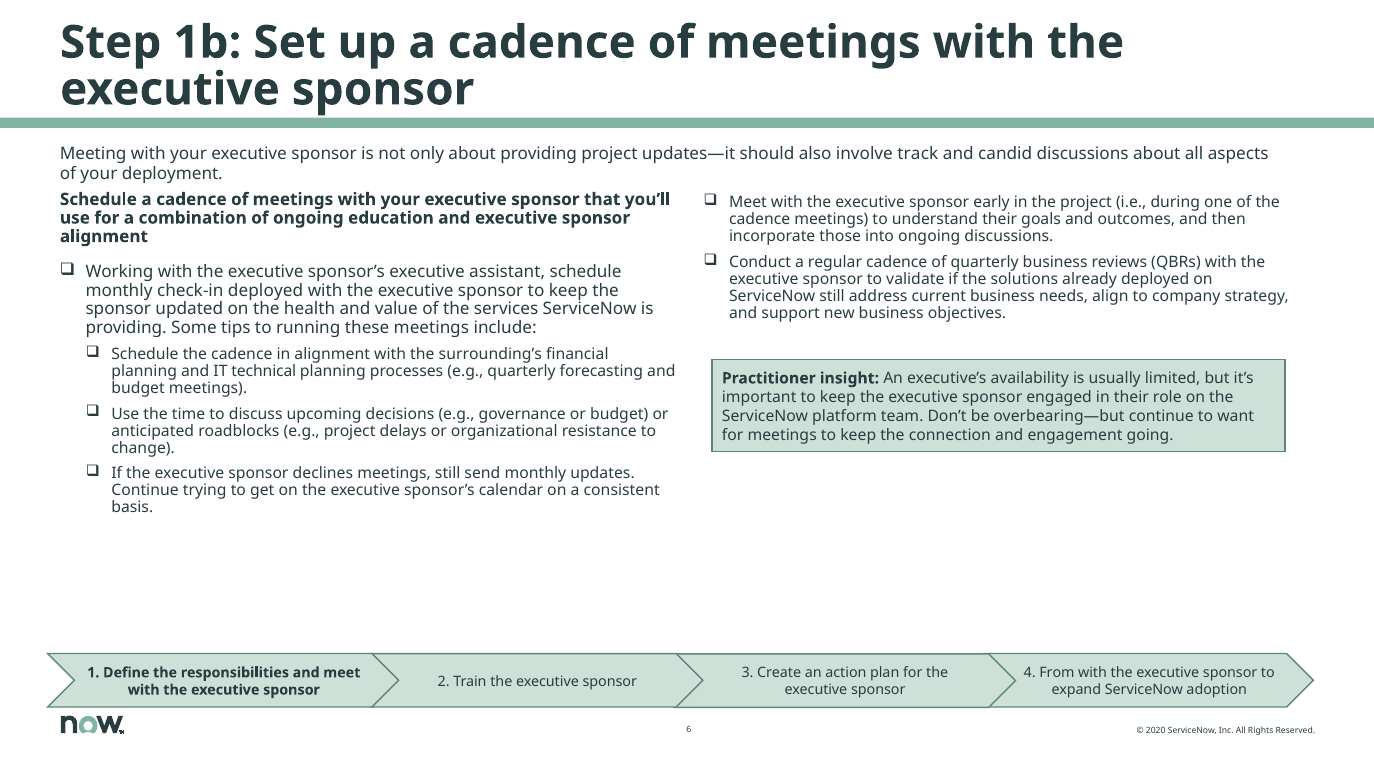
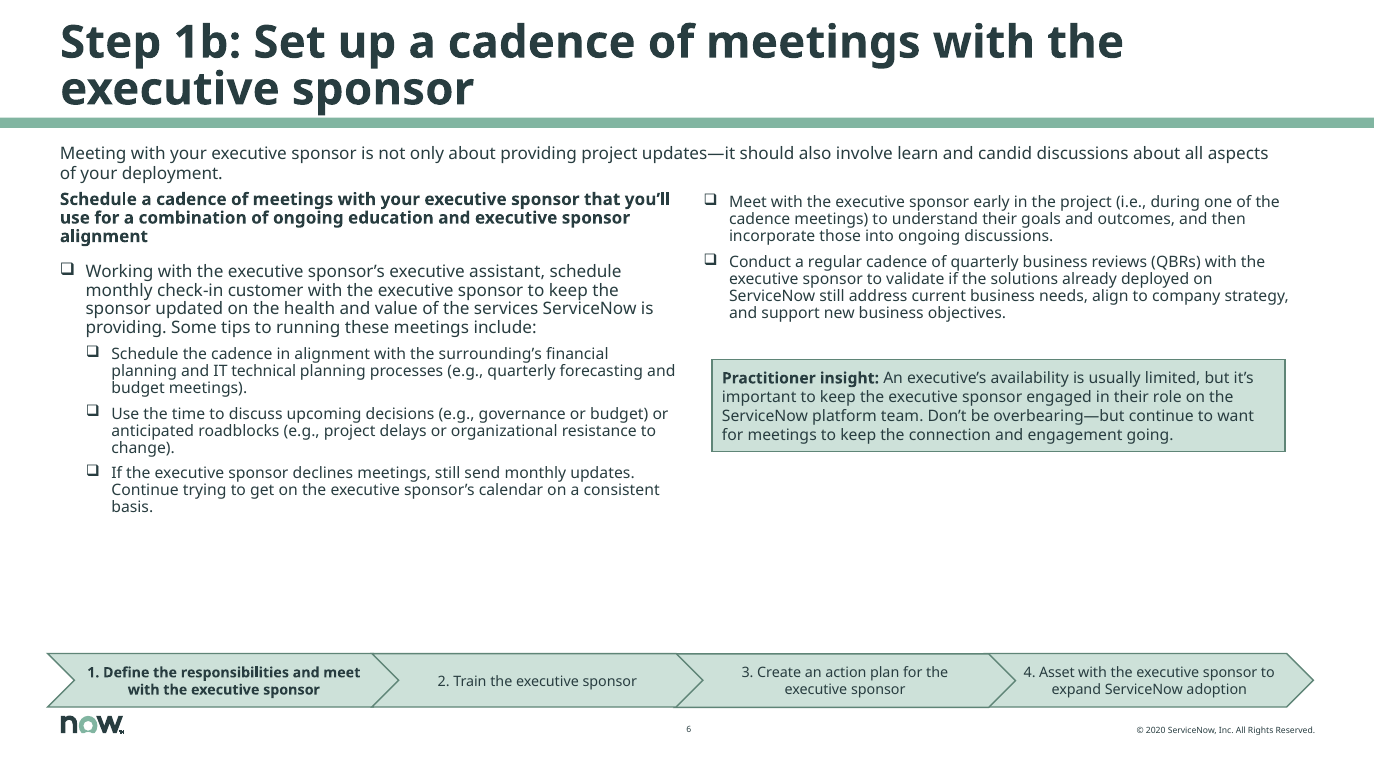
track: track -> learn
check-in deployed: deployed -> customer
From: From -> Asset
